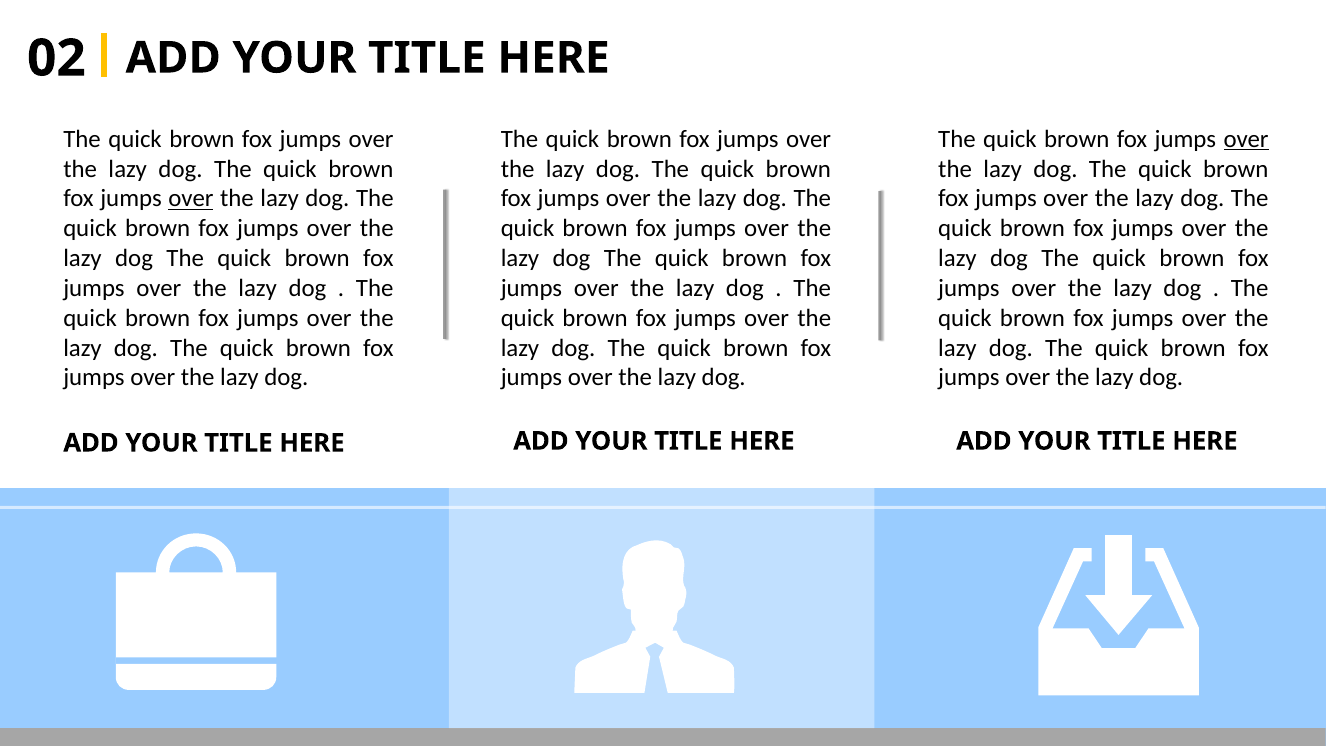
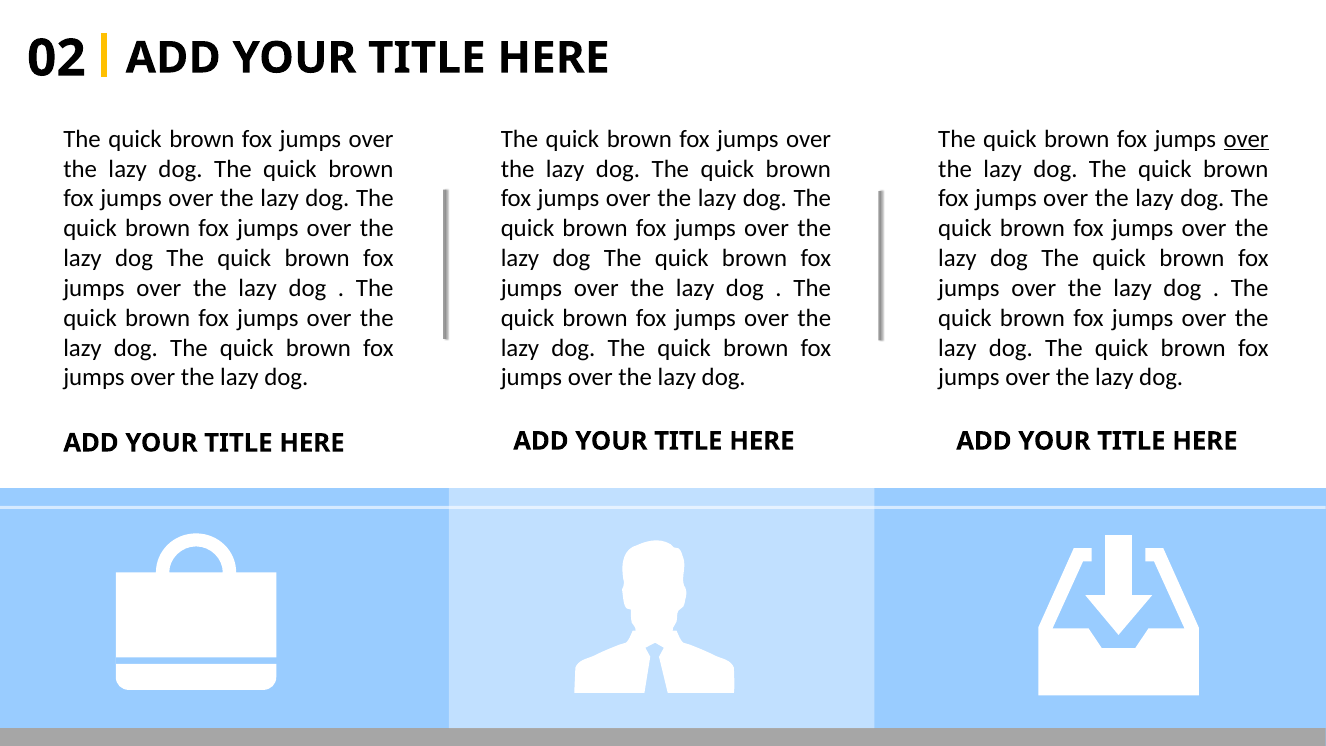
over at (191, 199) underline: present -> none
